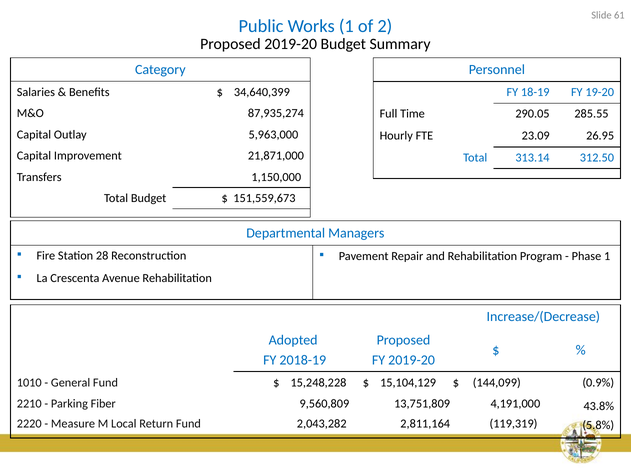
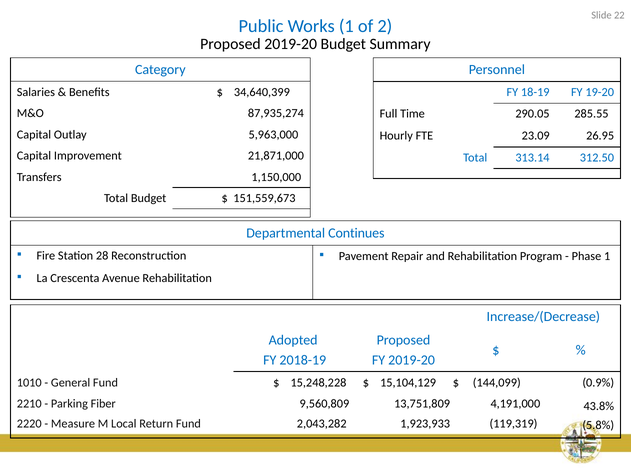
61: 61 -> 22
Managers: Managers -> Continues
2,811,164: 2,811,164 -> 1,923,933
